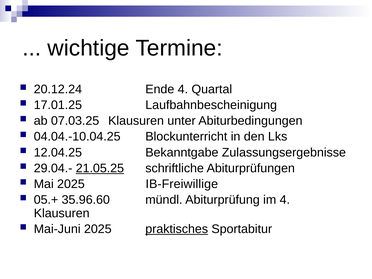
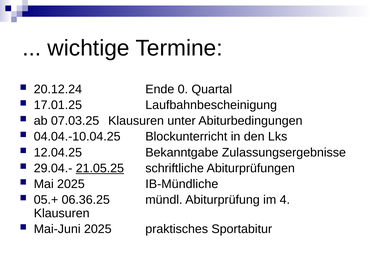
Ende 4: 4 -> 0
IB-Freiwillige: IB-Freiwillige -> IB-Mündliche
35.96.60: 35.96.60 -> 06.36.25
praktisches underline: present -> none
